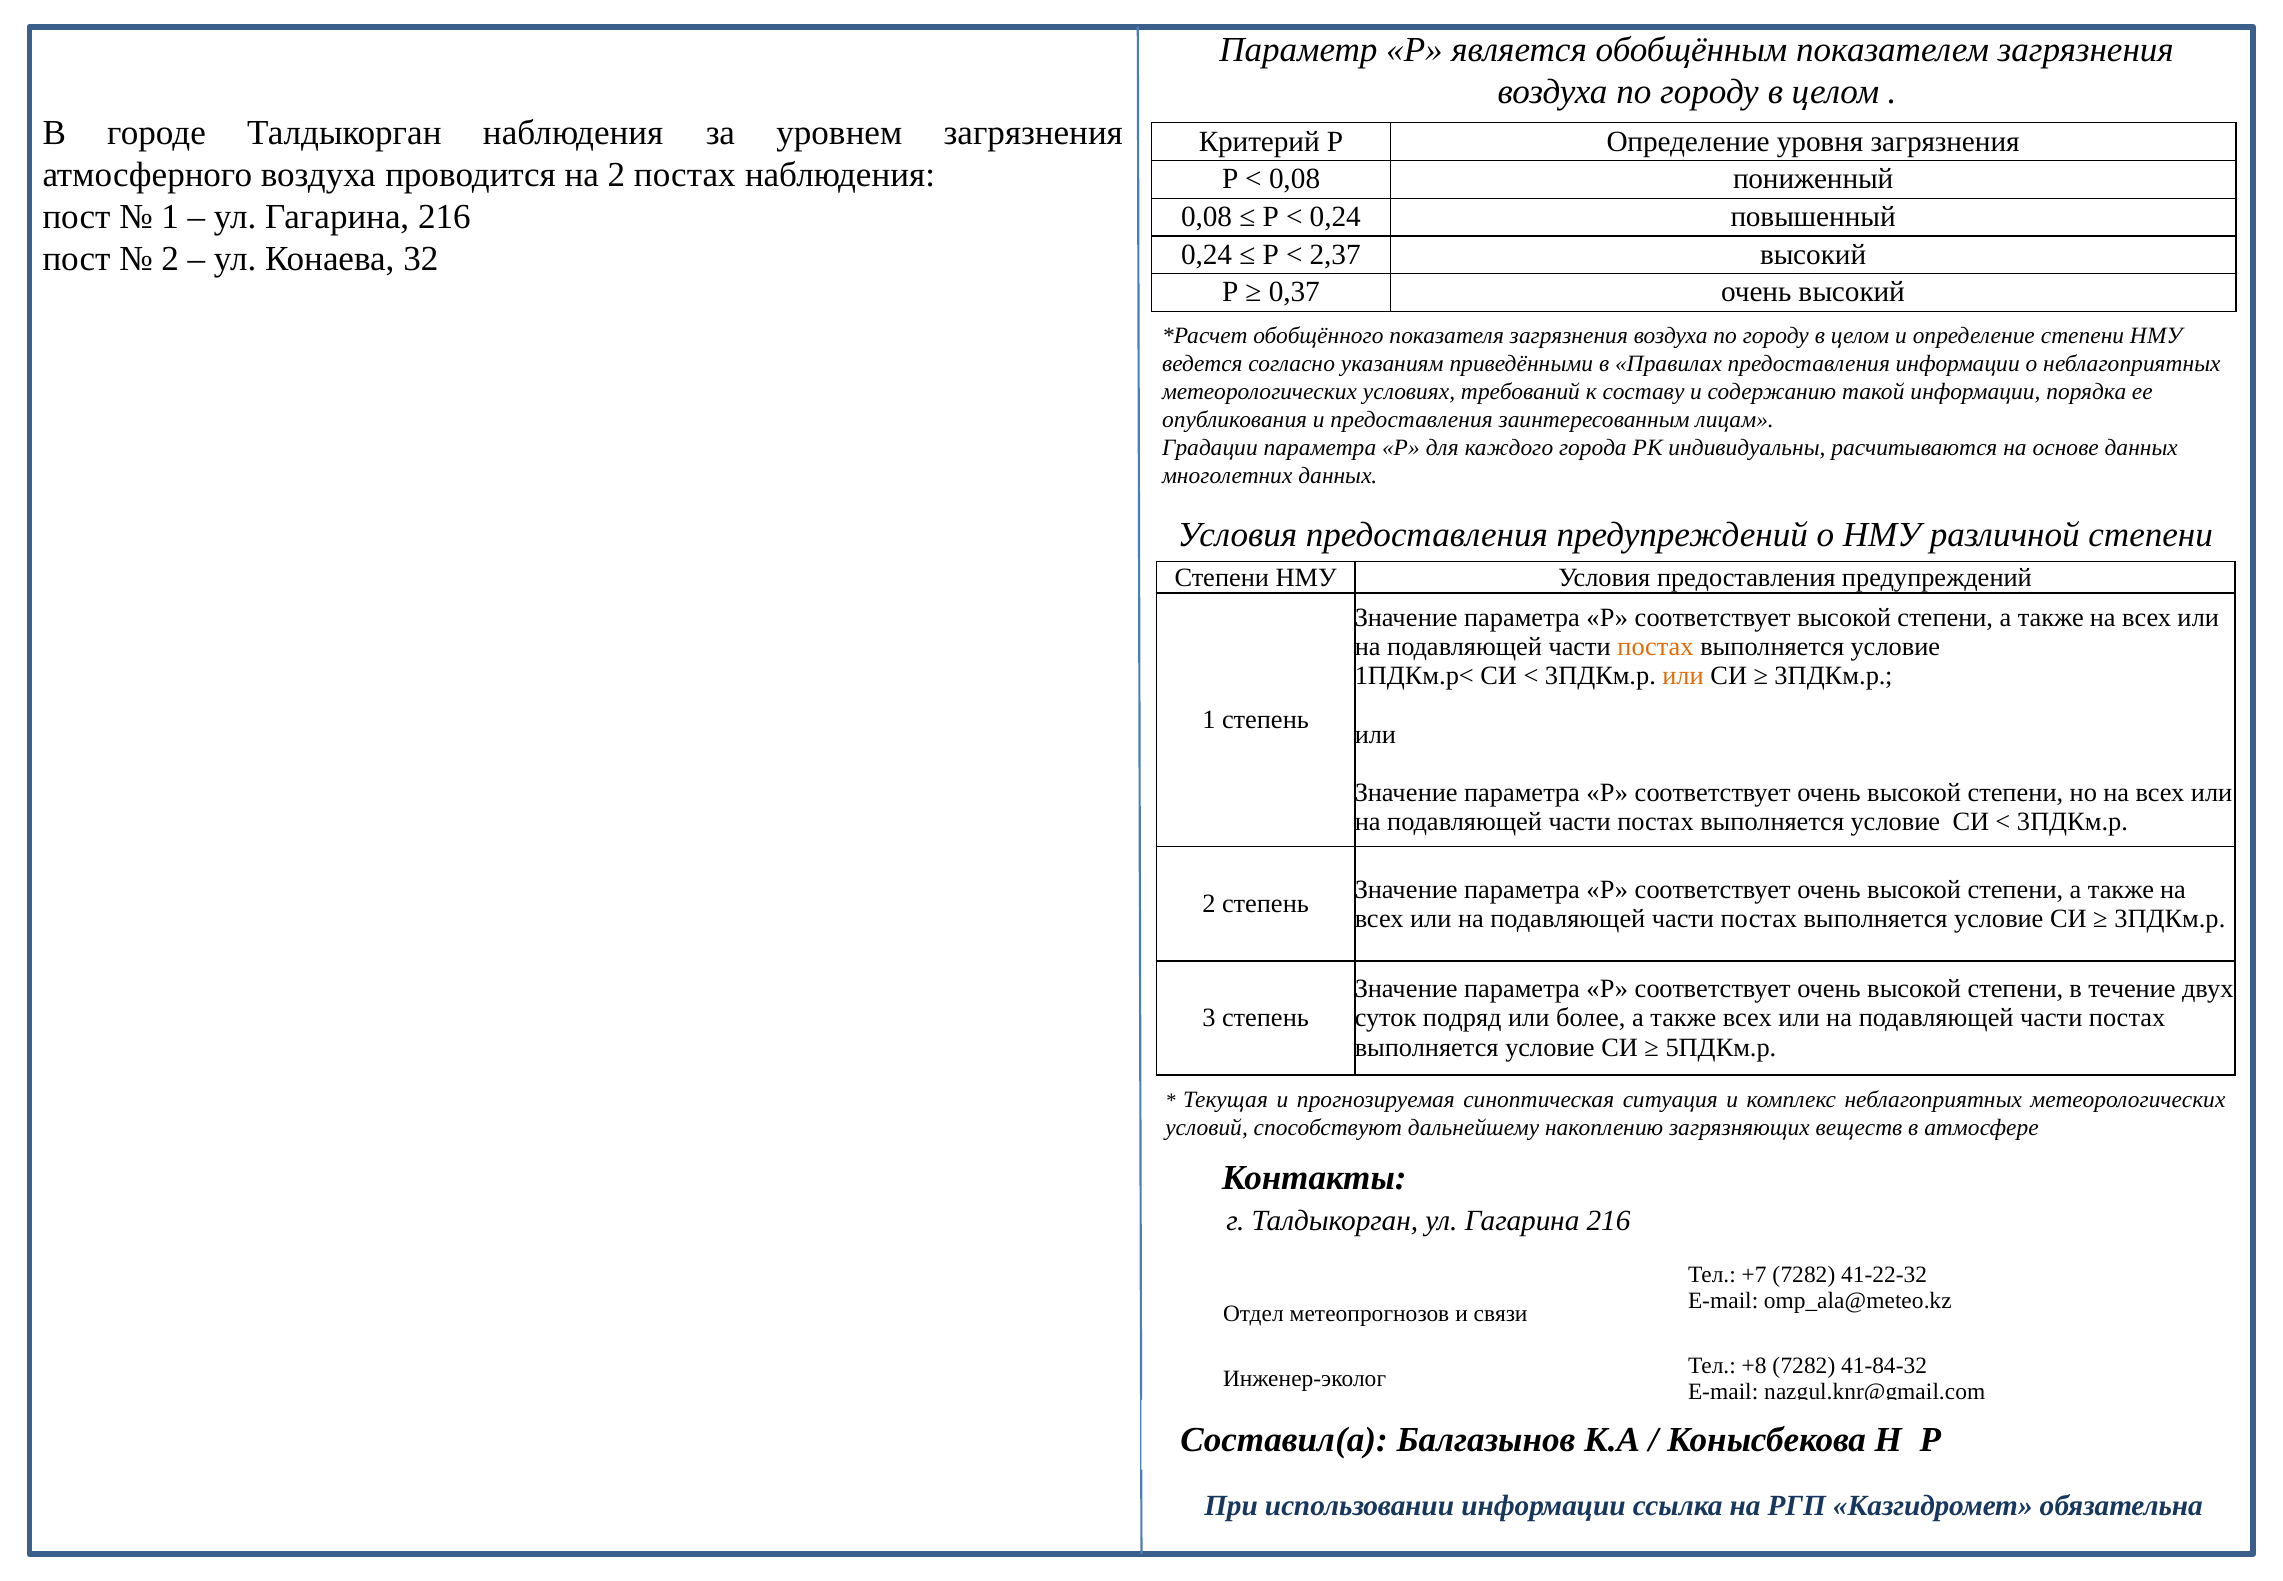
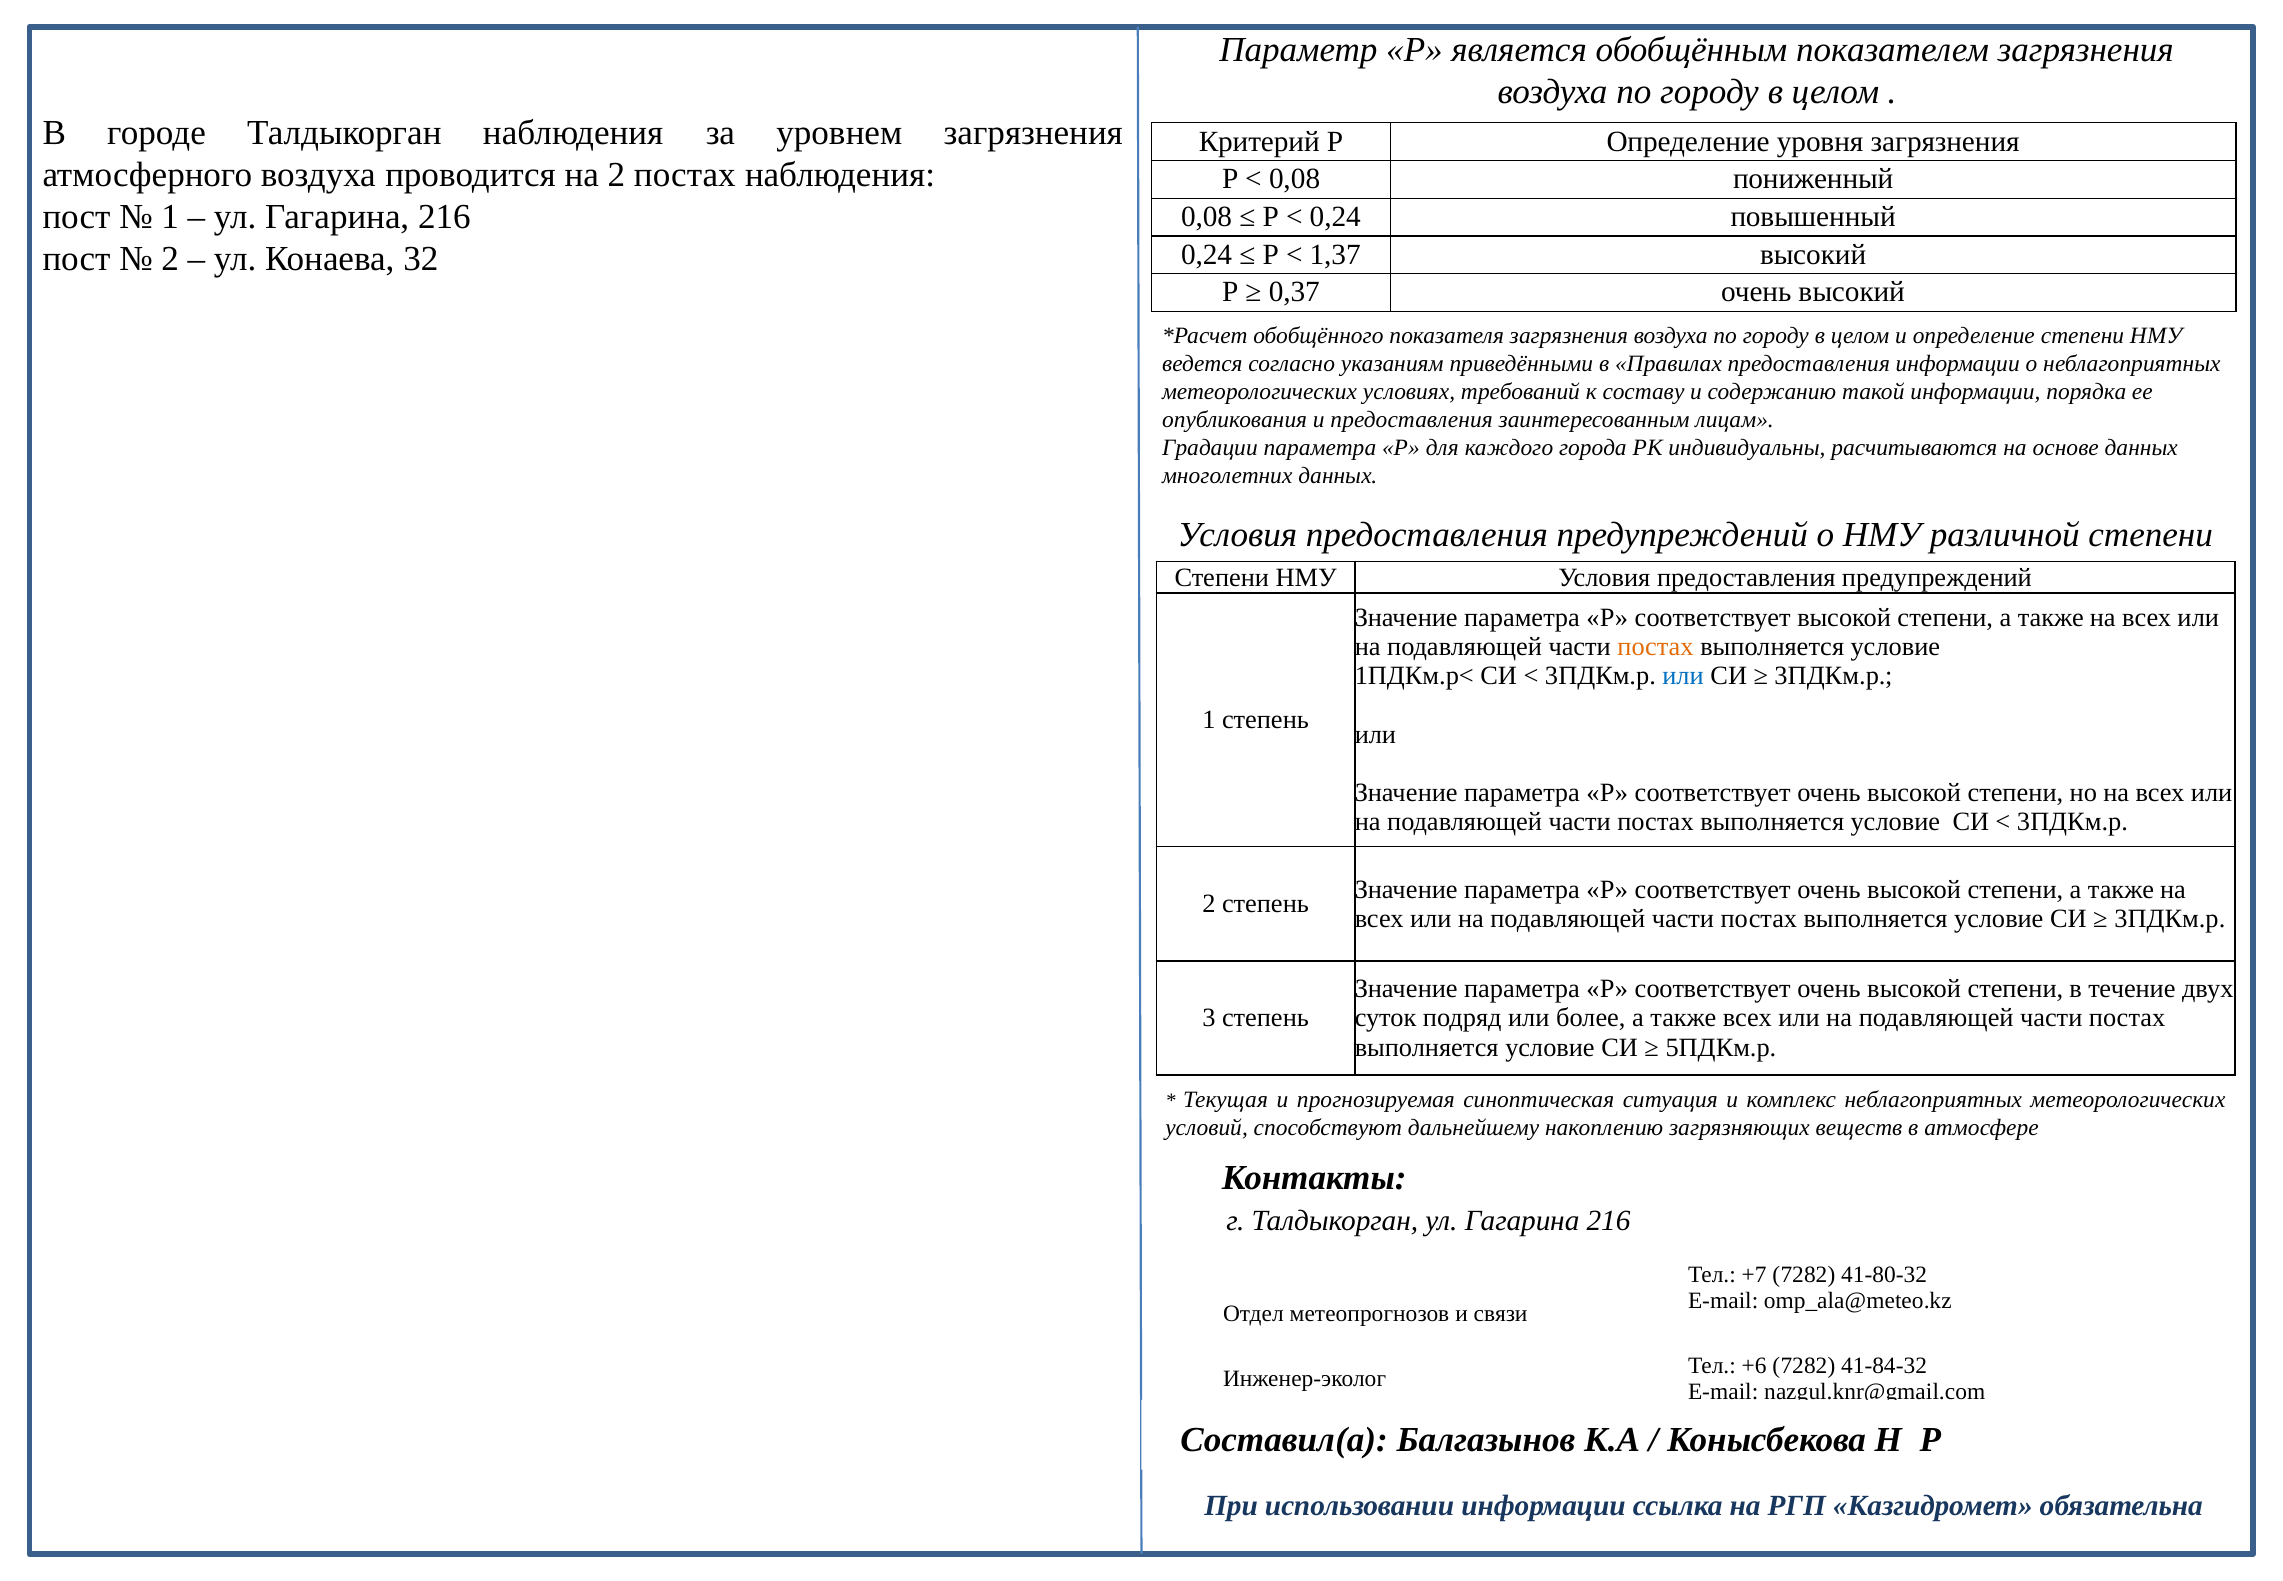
2,37: 2,37 -> 1,37
или at (1683, 676) colour: orange -> blue
41-22-32: 41-22-32 -> 41-80-32
+8: +8 -> +6
